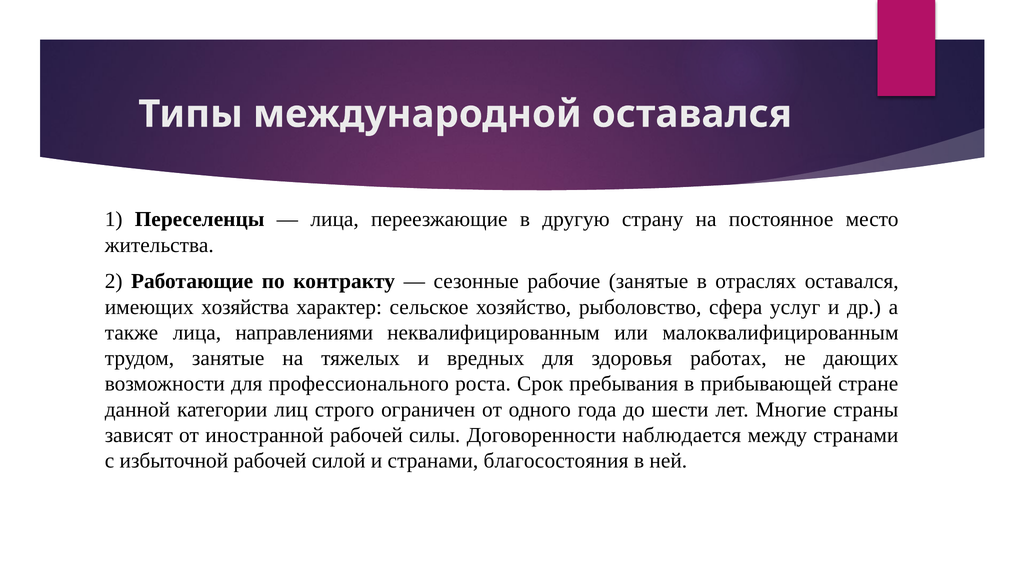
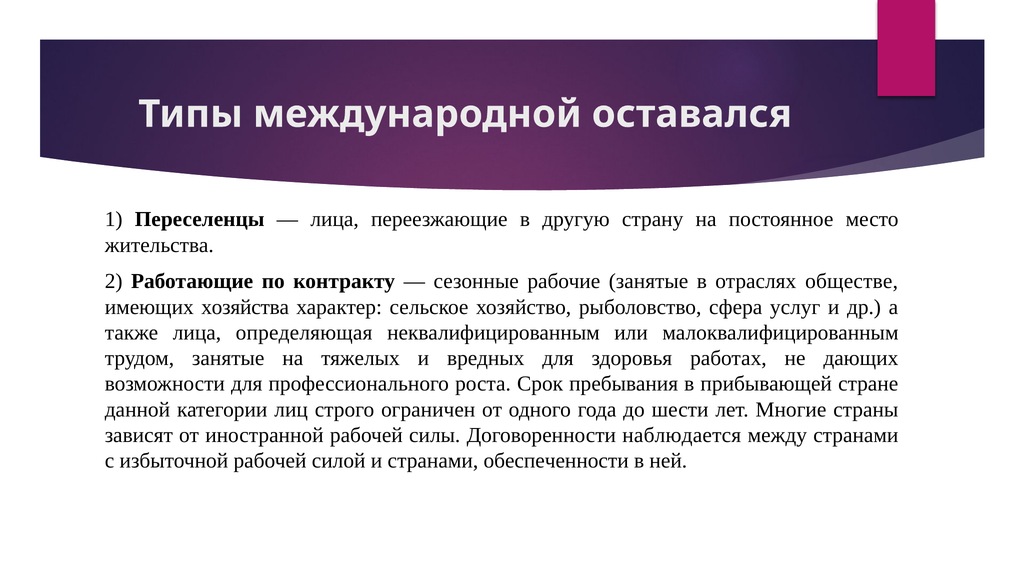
отраслях оставался: оставался -> обществе
направлениями: направлениями -> определяющая
благосостояния: благосостояния -> обеспеченности
